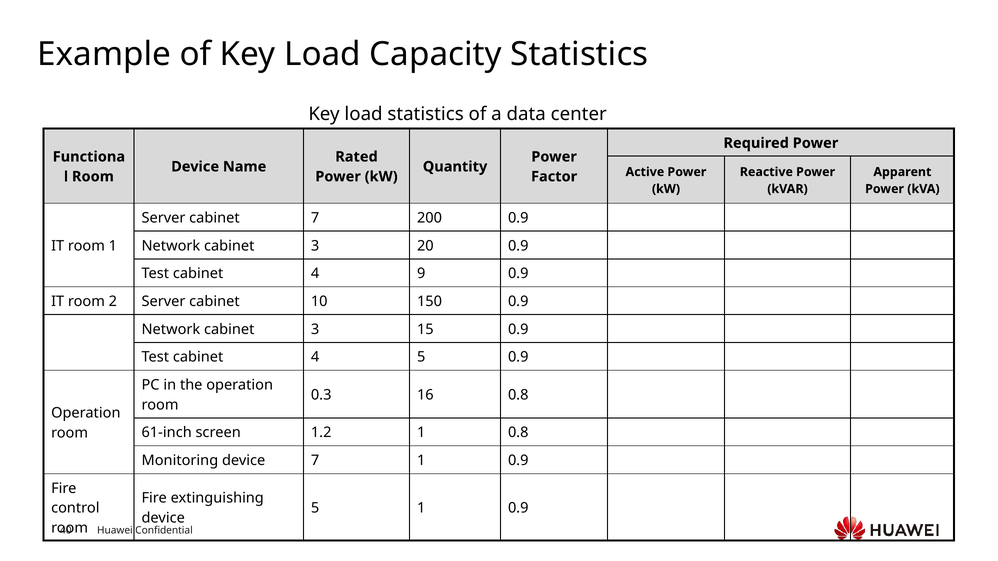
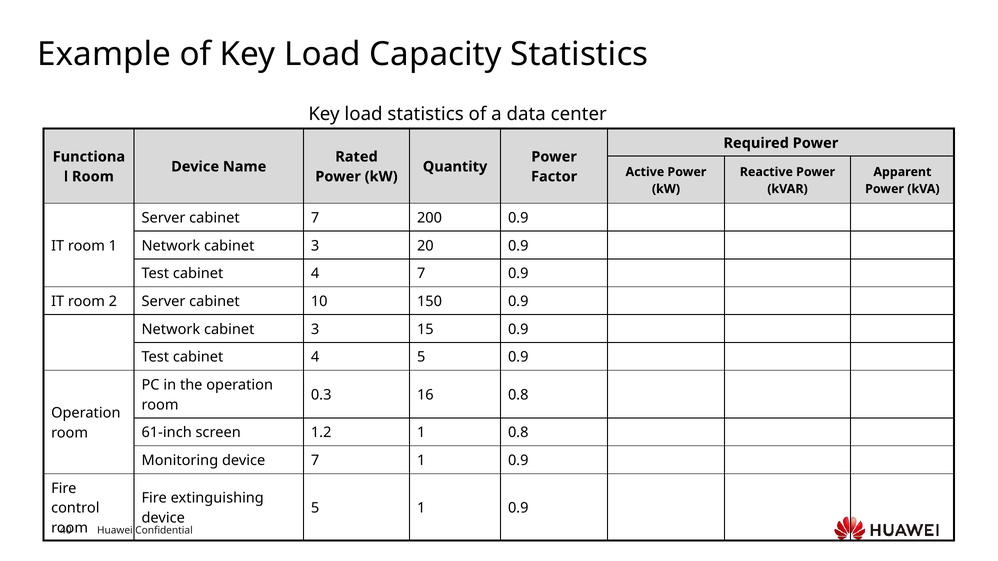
4 9: 9 -> 7
